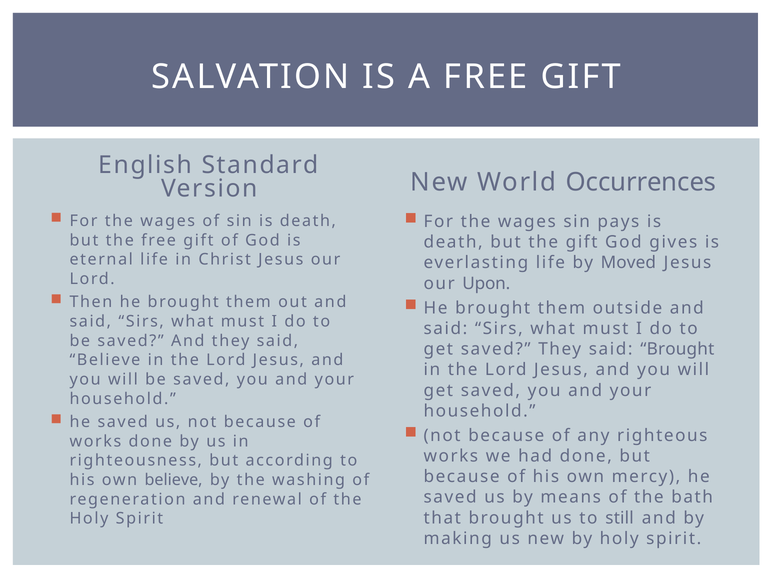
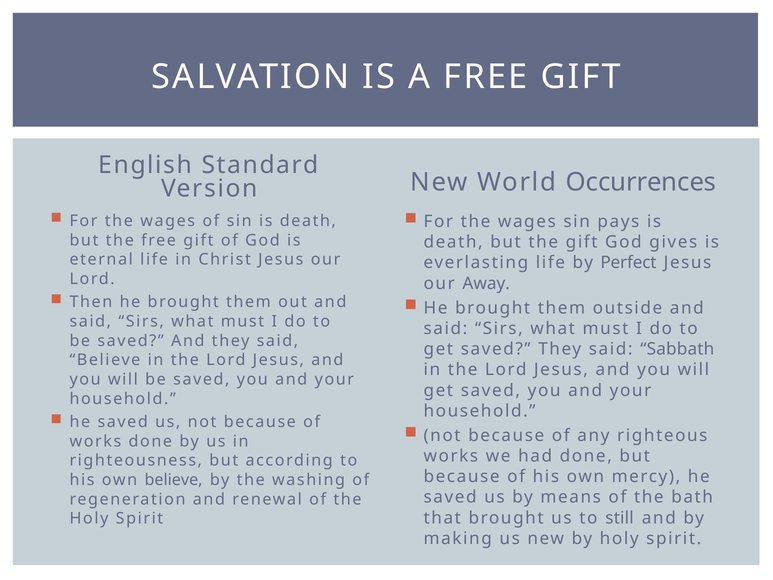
Moved: Moved -> Perfect
Upon: Upon -> Away
said Brought: Brought -> Sabbath
